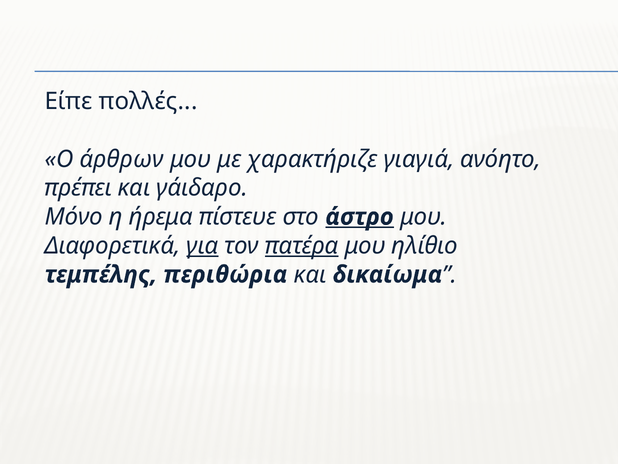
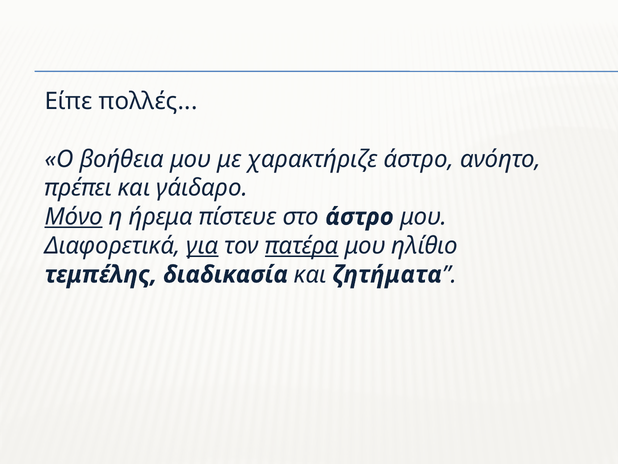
άρθρων: άρθρων -> βοήθεια
χαρακτήριζε γιαγιά: γιαγιά -> άστρο
Μόνο underline: none -> present
άστρο at (360, 217) underline: present -> none
περιθώρια: περιθώρια -> διαδικασία
δικαίωμα: δικαίωμα -> ζητήματα
